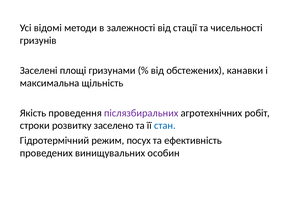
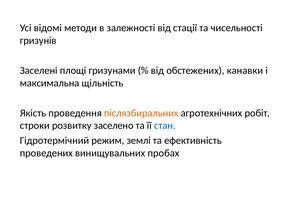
післязбиральних colour: purple -> orange
посух: посух -> землі
особин: особин -> пробах
